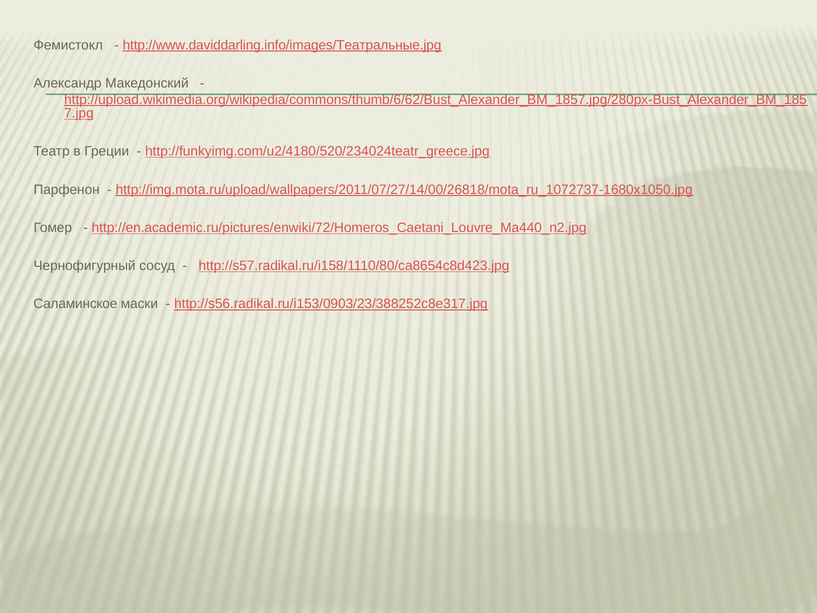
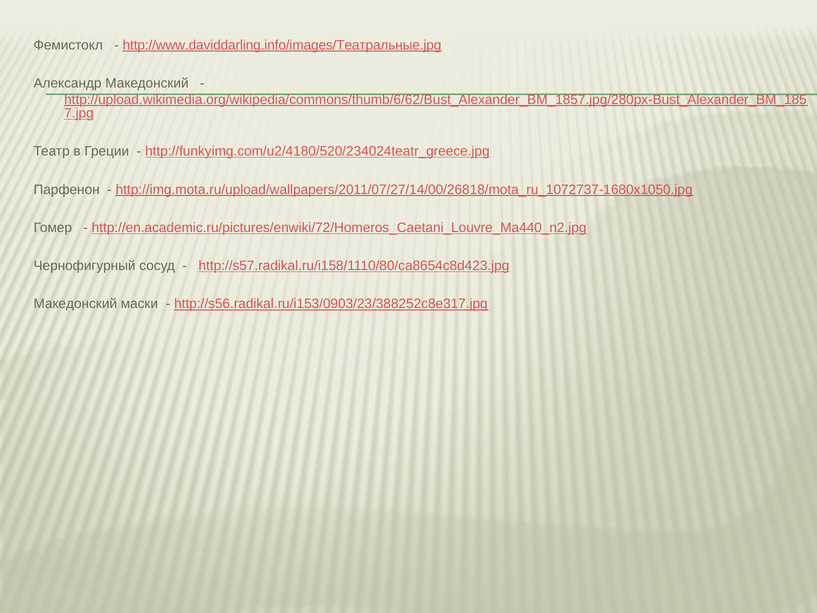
Саламинское at (75, 304): Саламинское -> Македонский
